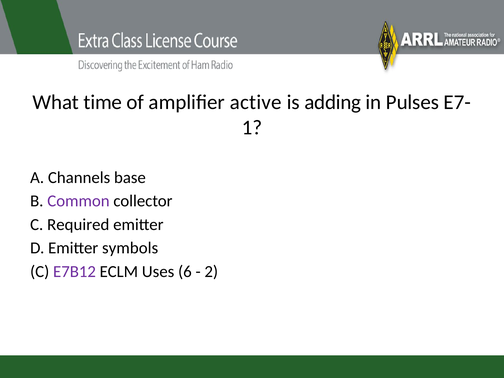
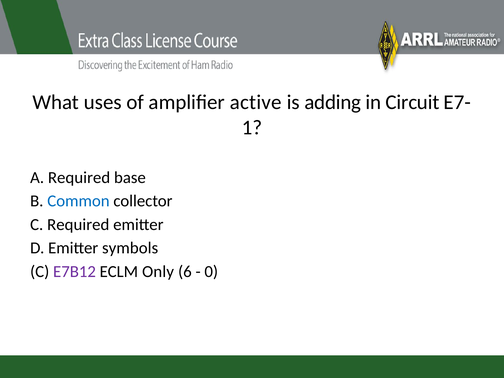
time: time -> uses
Pulses: Pulses -> Circuit
A Channels: Channels -> Required
Common colour: purple -> blue
Uses: Uses -> Only
2: 2 -> 0
